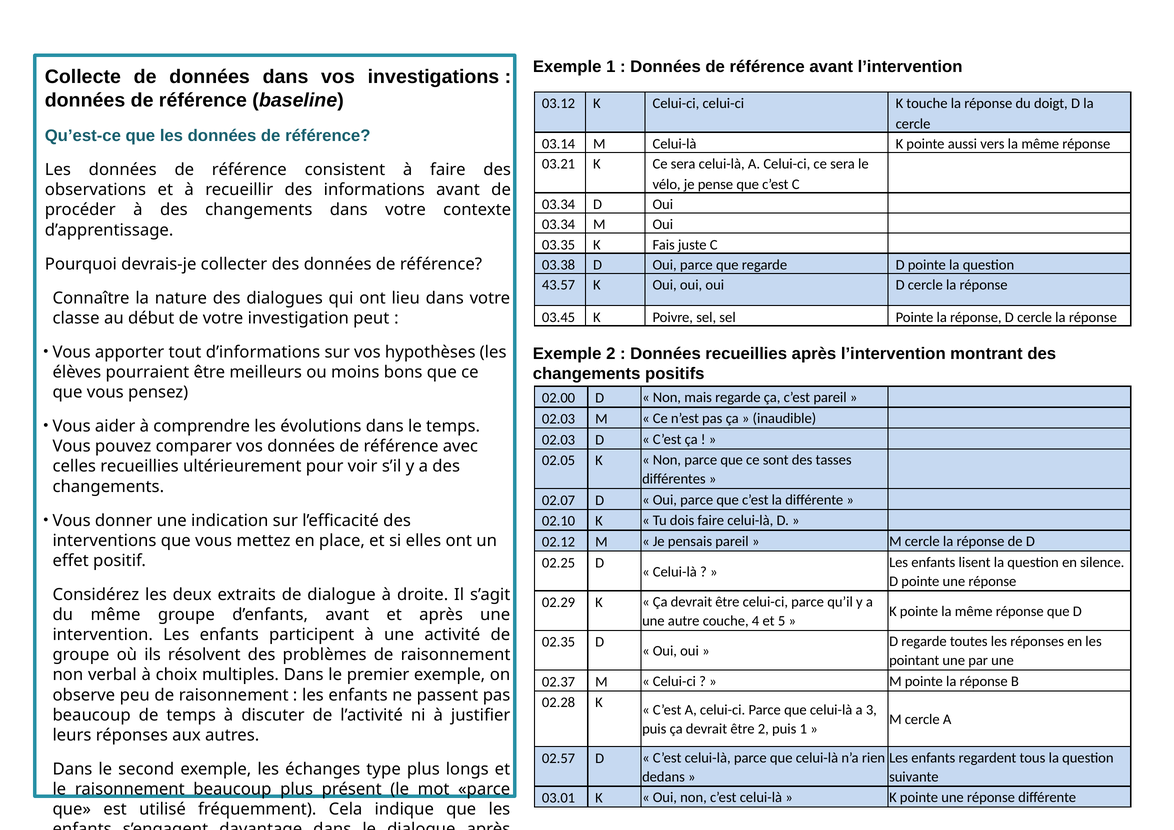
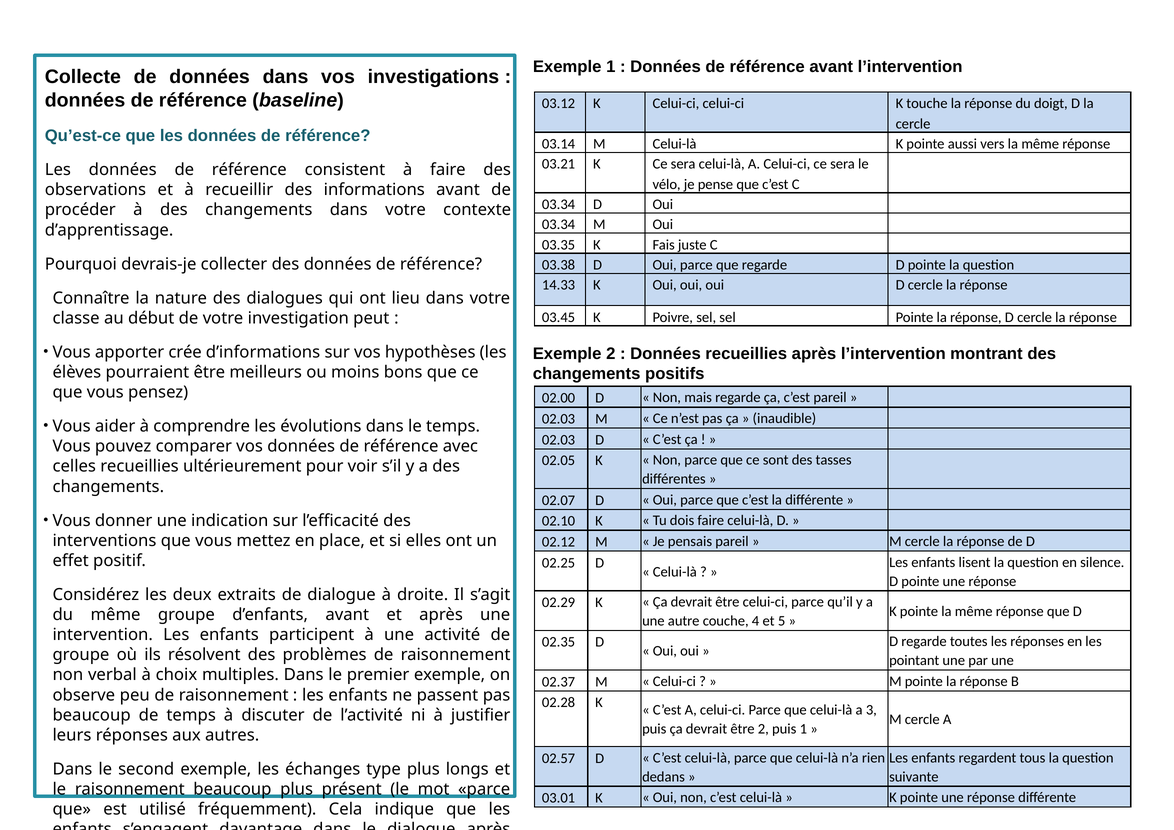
43.57: 43.57 -> 14.33
tout: tout -> crée
